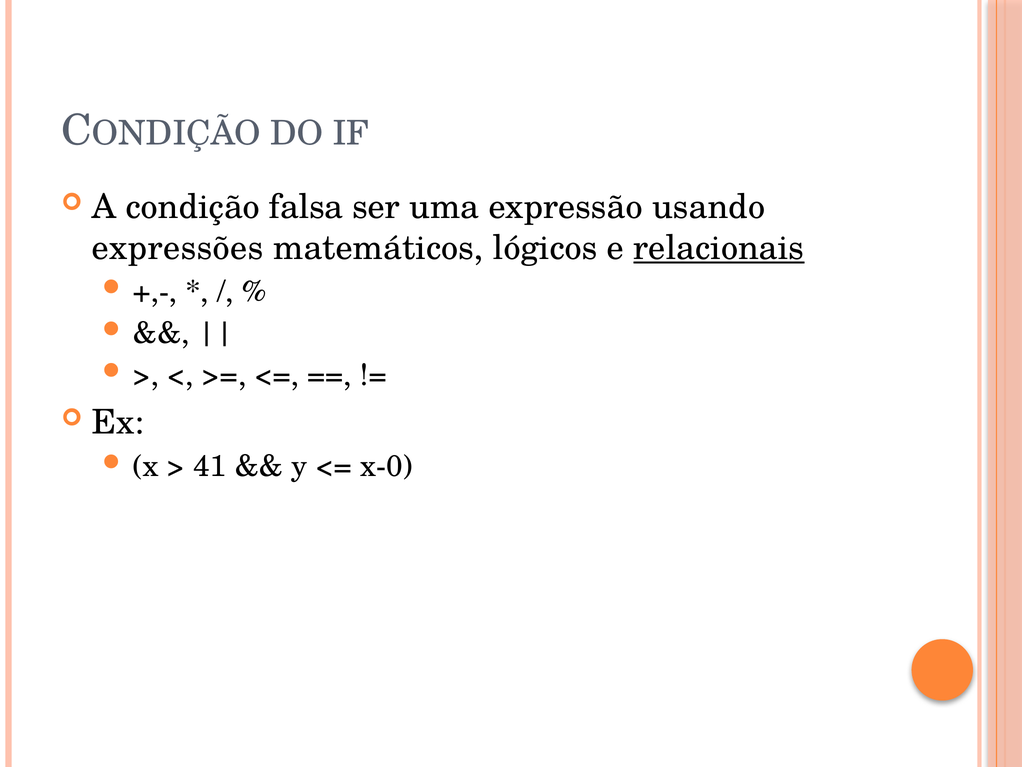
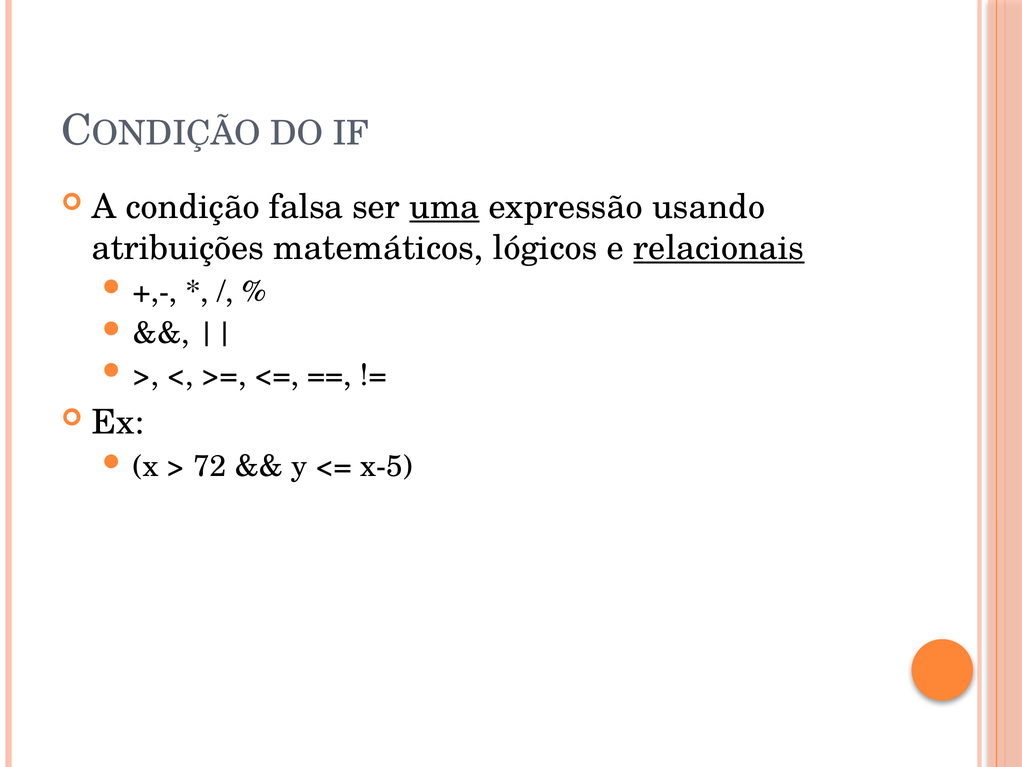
uma underline: none -> present
expressões: expressões -> atribuições
41: 41 -> 72
x-0: x-0 -> x-5
